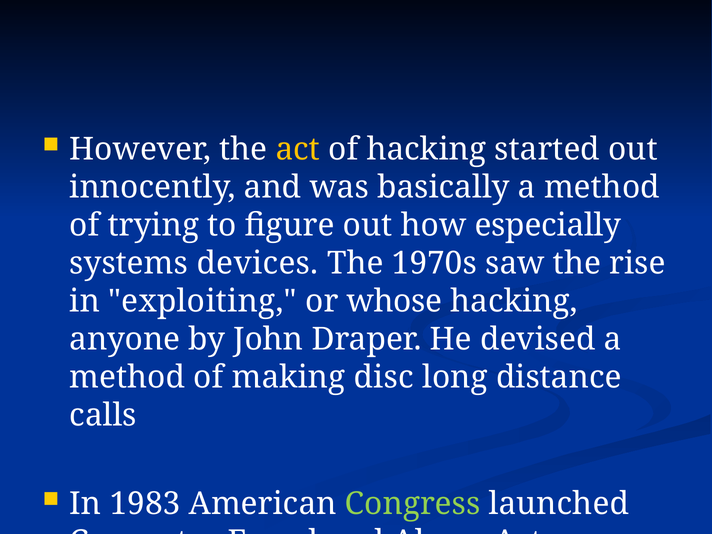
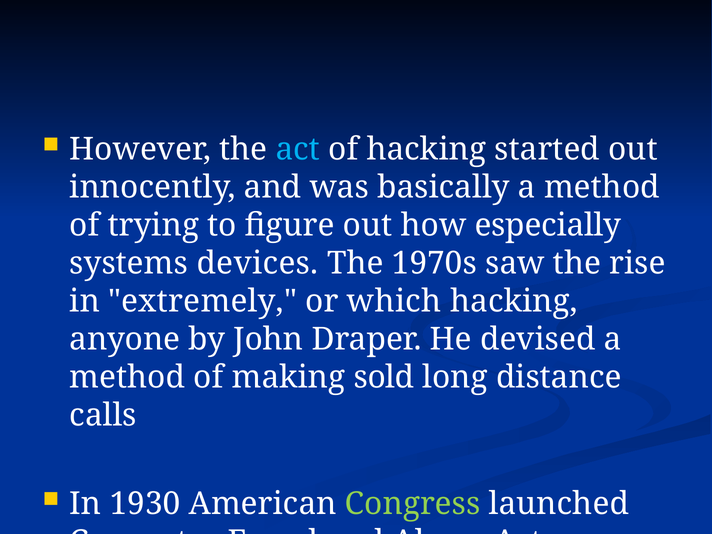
act at (298, 149) colour: yellow -> light blue
exploiting: exploiting -> extremely
whose: whose -> which
disc: disc -> sold
1983: 1983 -> 1930
